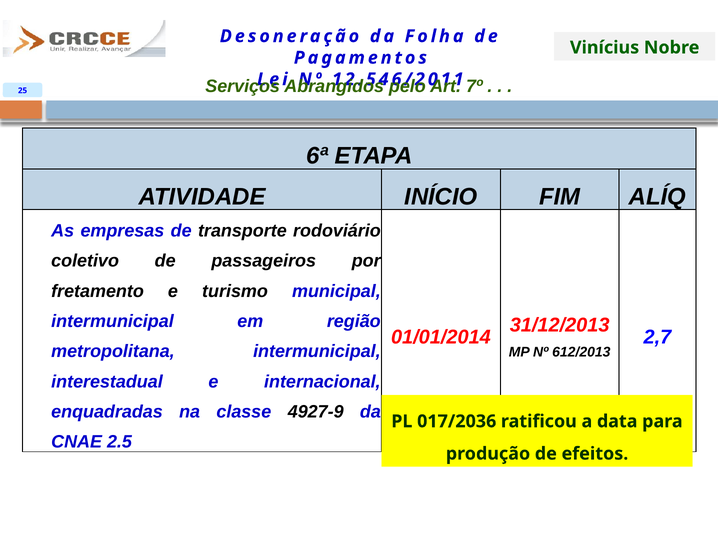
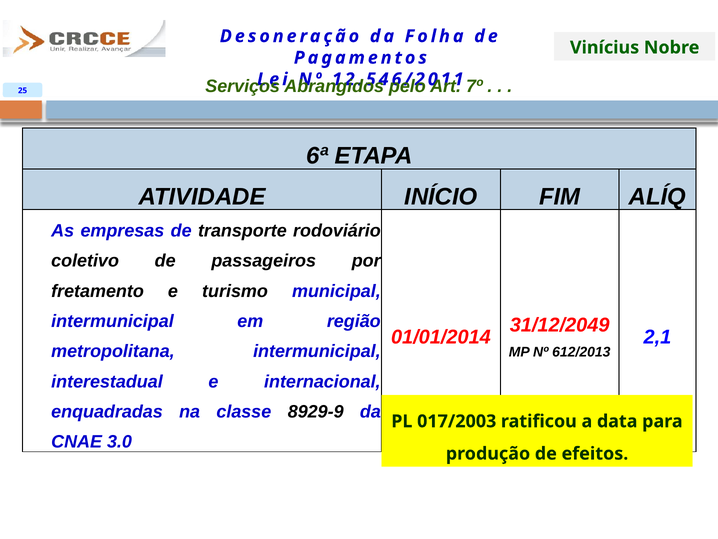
31/12/2013: 31/12/2013 -> 31/12/2049
2,7: 2,7 -> 2,1
4927-9: 4927-9 -> 8929-9
017/2036: 017/2036 -> 017/2003
2.5: 2.5 -> 3.0
